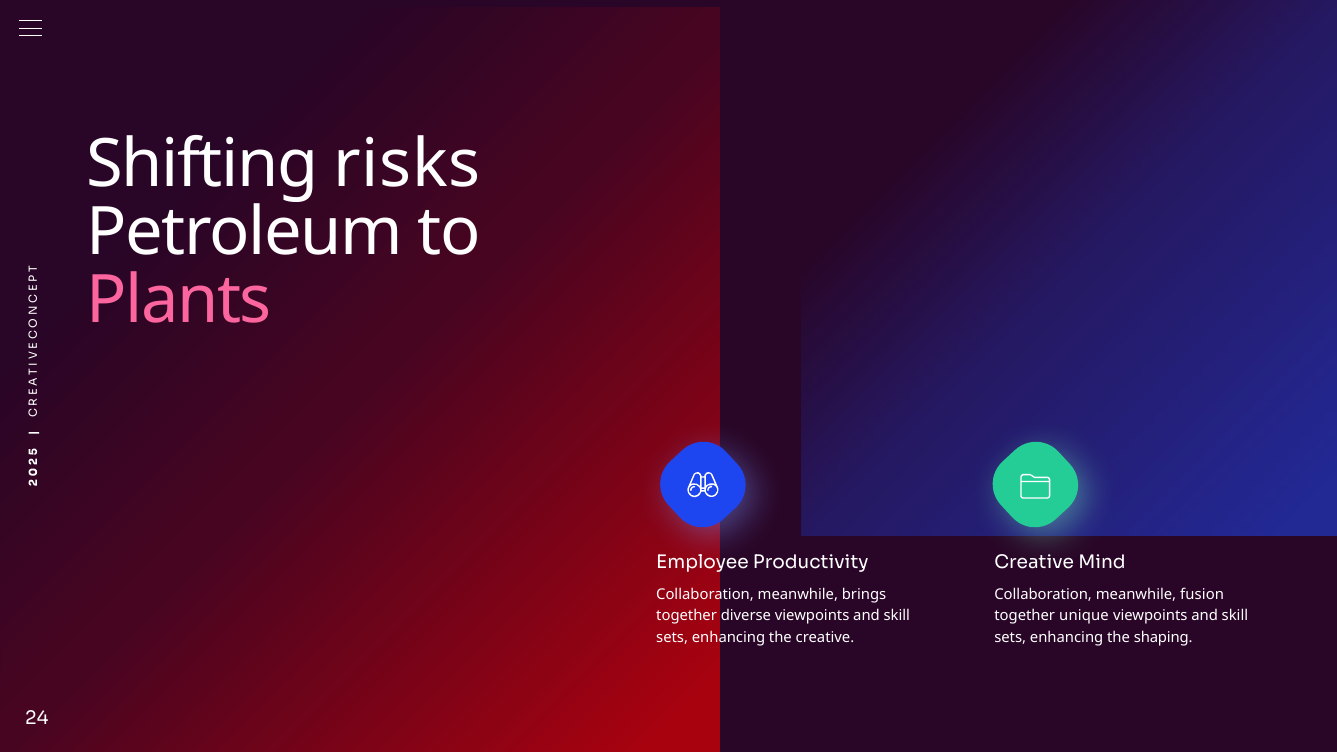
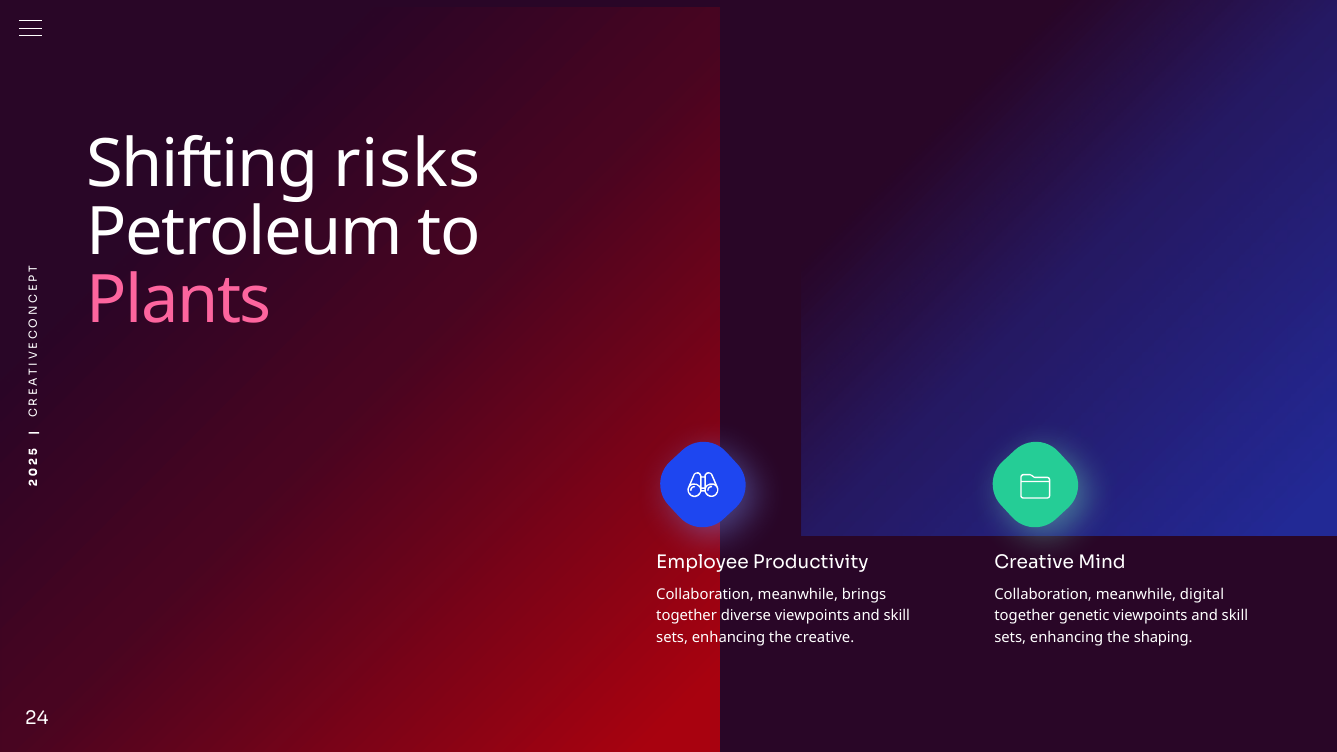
fusion: fusion -> digital
unique: unique -> genetic
